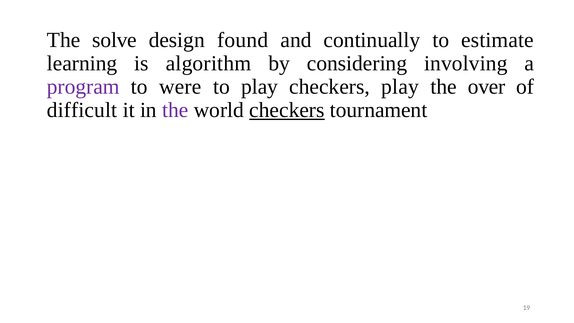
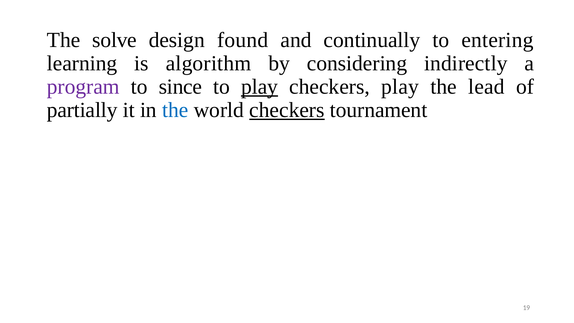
estimate: estimate -> entering
involving: involving -> indirectly
were: were -> since
play at (260, 87) underline: none -> present
over: over -> lead
difficult: difficult -> partially
the at (175, 110) colour: purple -> blue
